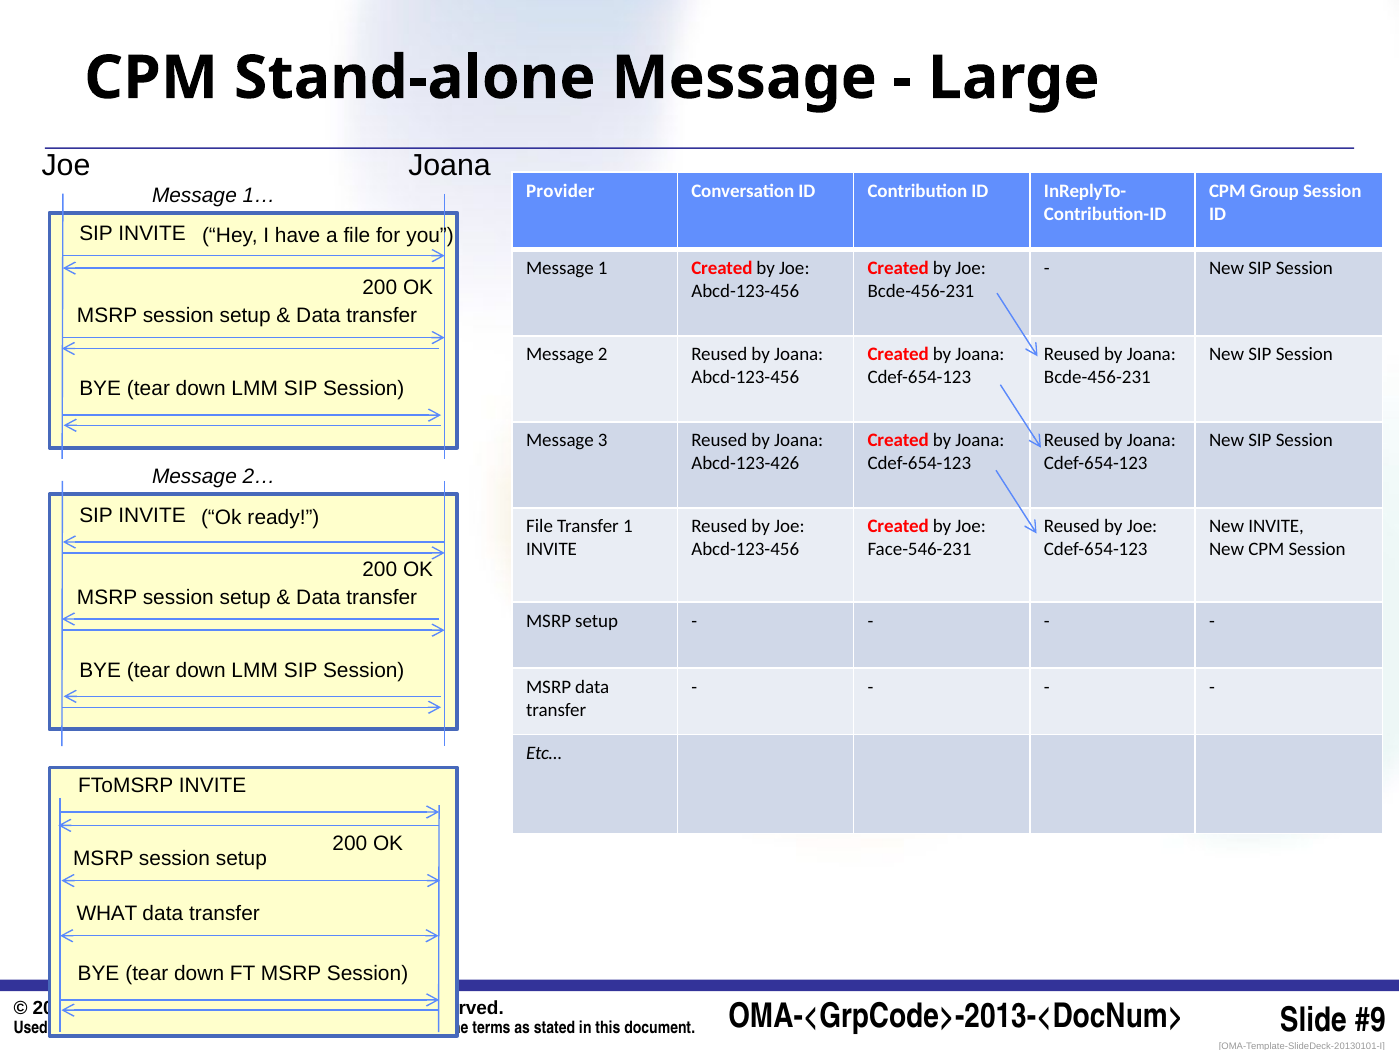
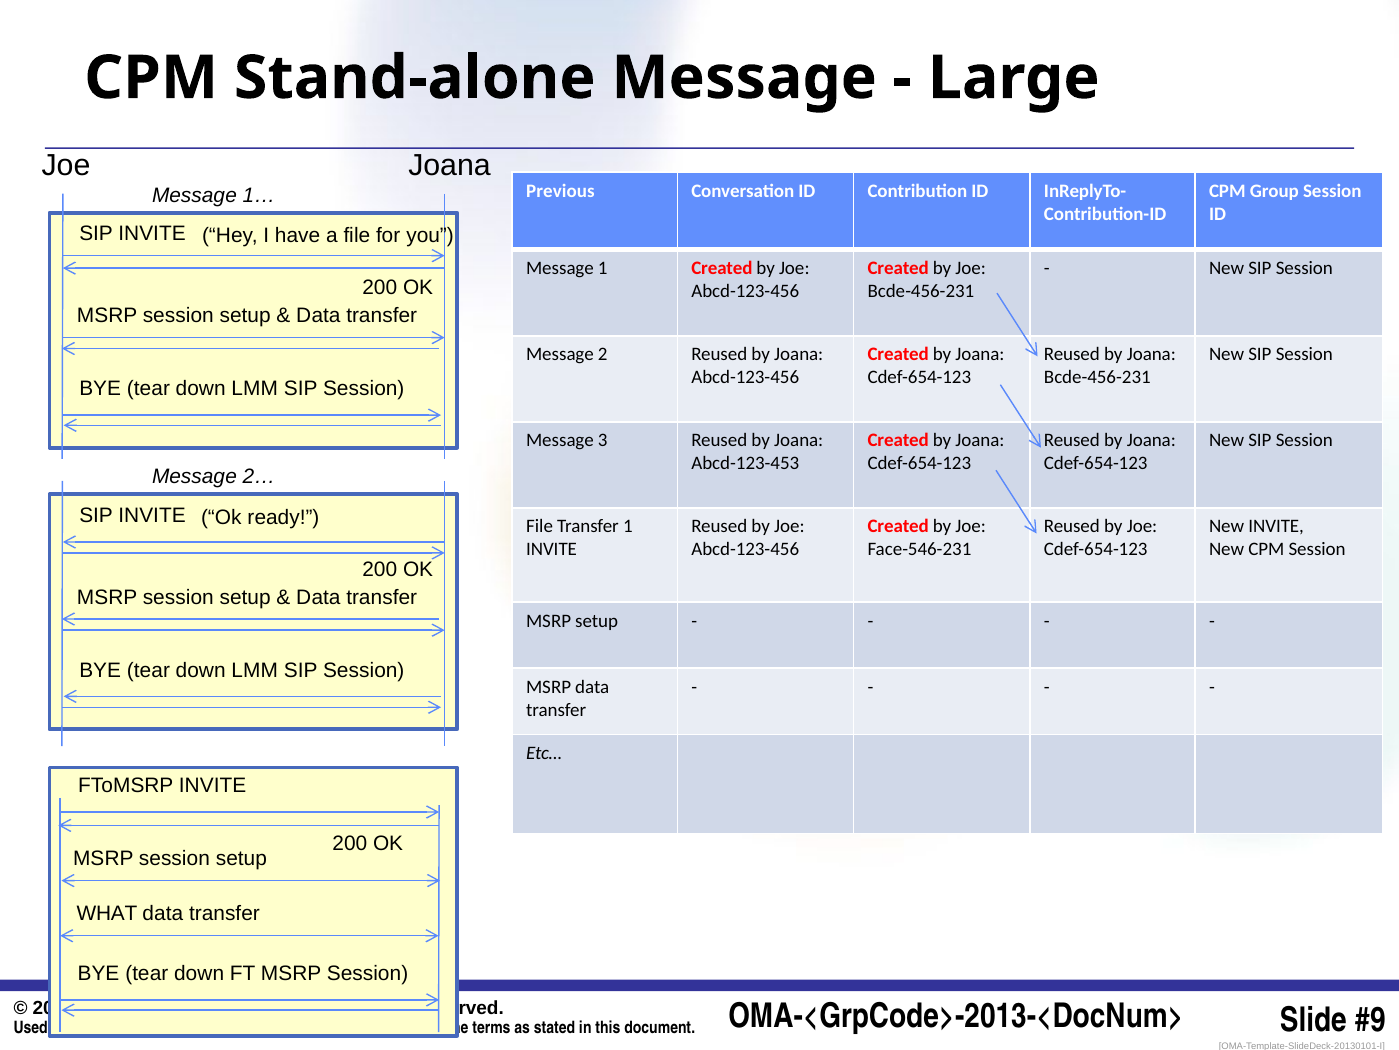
Provider: Provider -> Previous
Abcd-123-426: Abcd-123-426 -> Abcd-123-453
